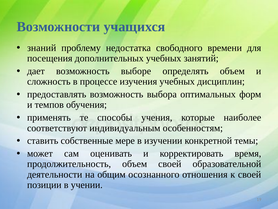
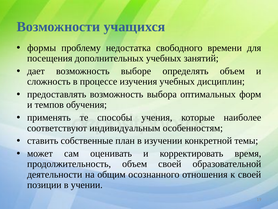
знаний: знаний -> формы
мере: мере -> план
